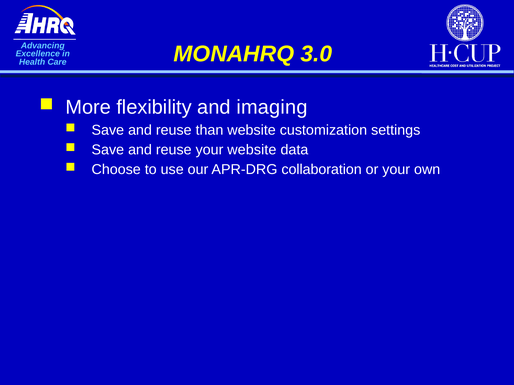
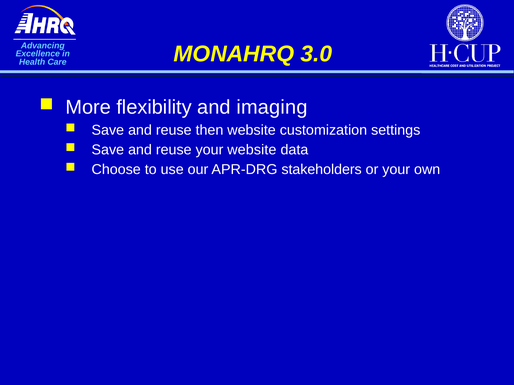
than: than -> then
collaboration: collaboration -> stakeholders
